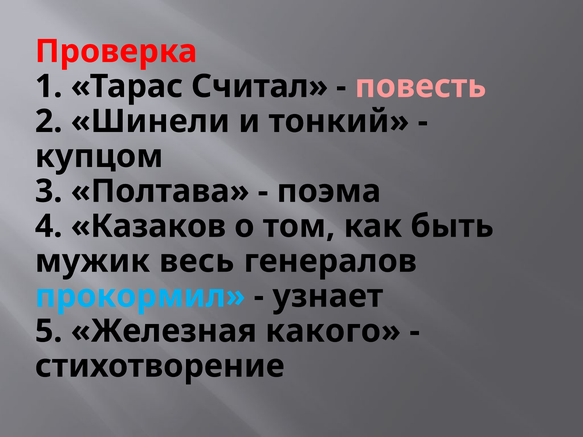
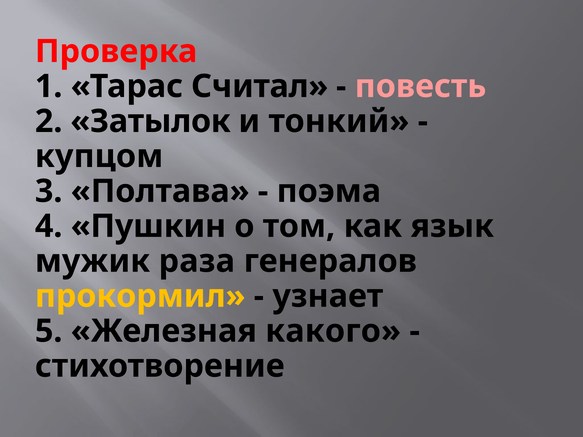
Шинели: Шинели -> Затылок
Казаков: Казаков -> Пушкин
быть: быть -> язык
весь: весь -> раза
прокормил colour: light blue -> yellow
